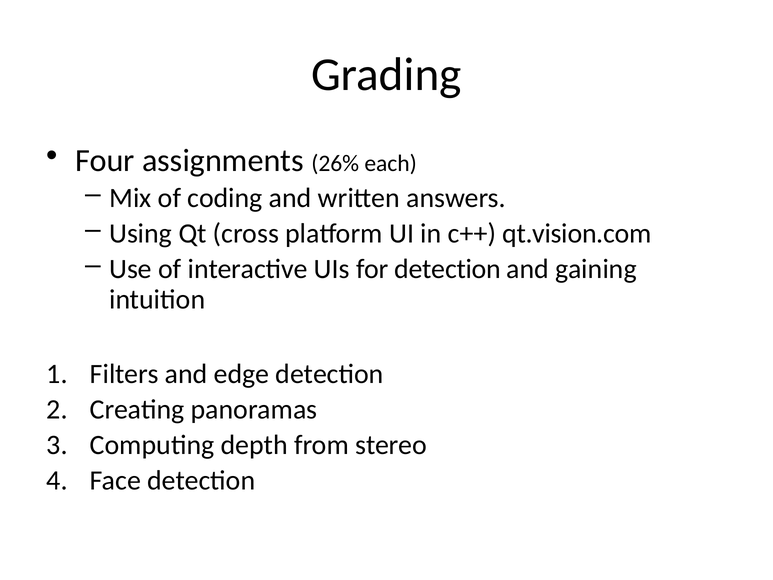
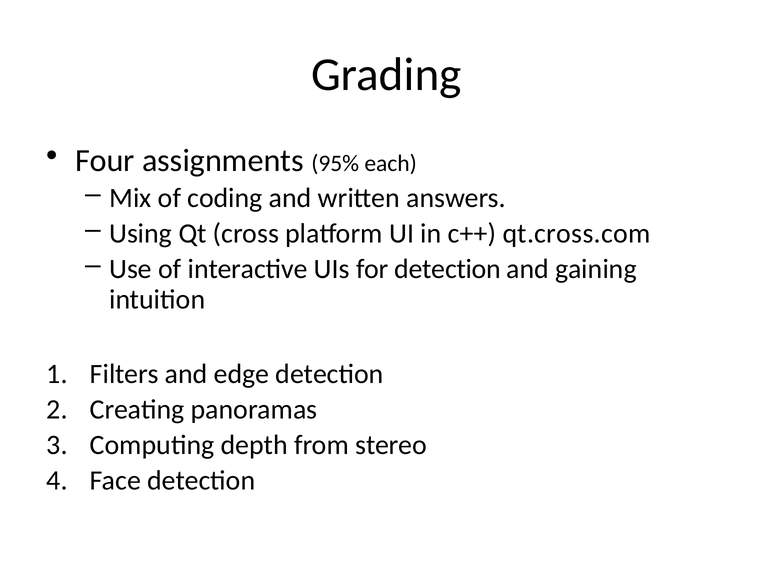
26%: 26% -> 95%
qt.vision.com: qt.vision.com -> qt.cross.com
